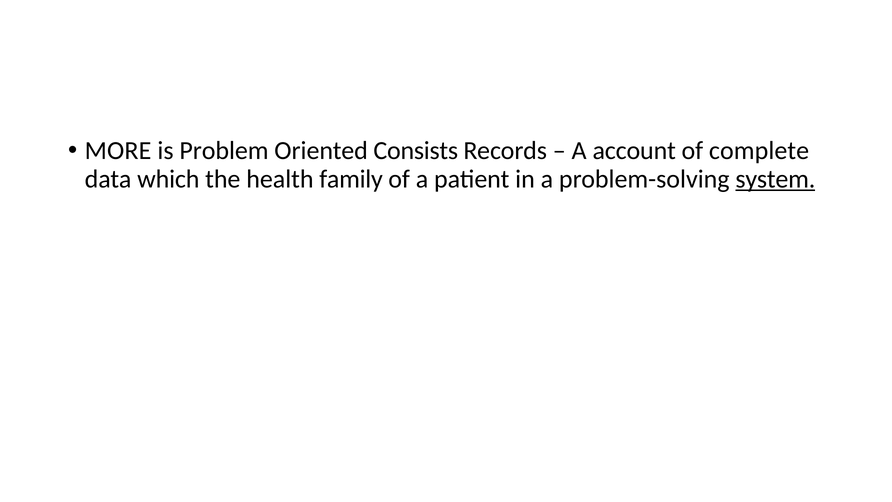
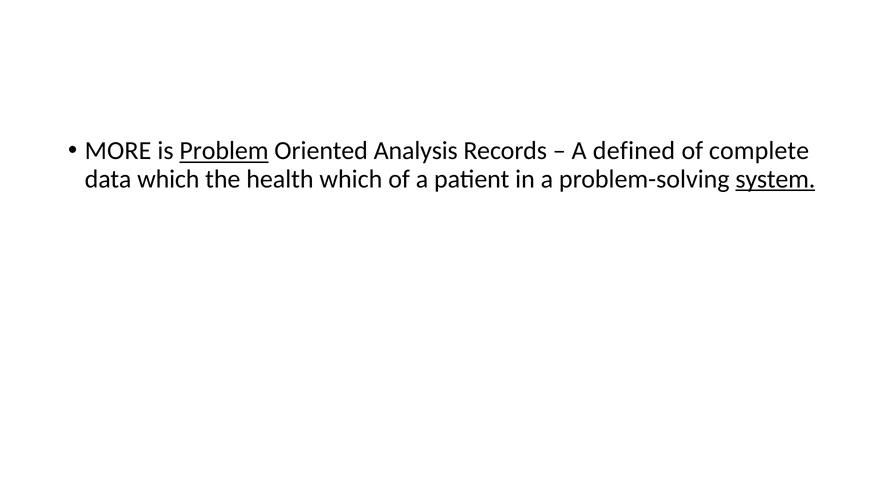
Problem underline: none -> present
Consists: Consists -> Analysis
account: account -> defined
health family: family -> which
